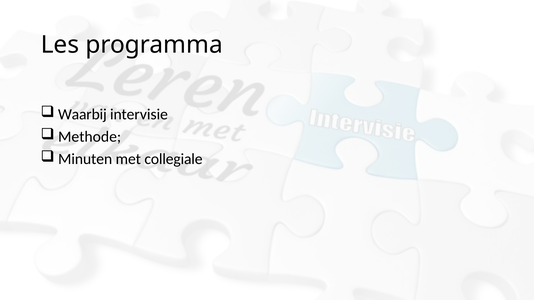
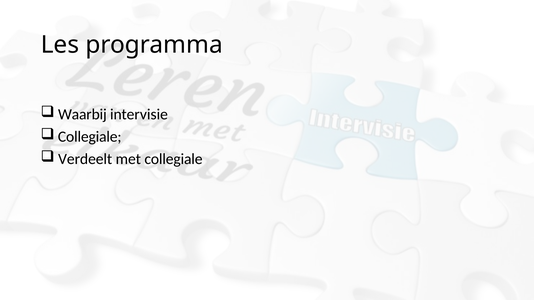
Methode at (90, 137): Methode -> Collegiale
Minuten: Minuten -> Verdeelt
